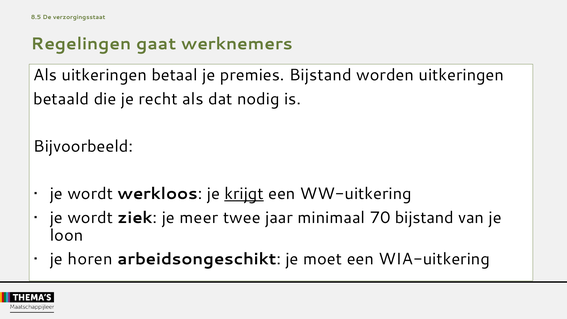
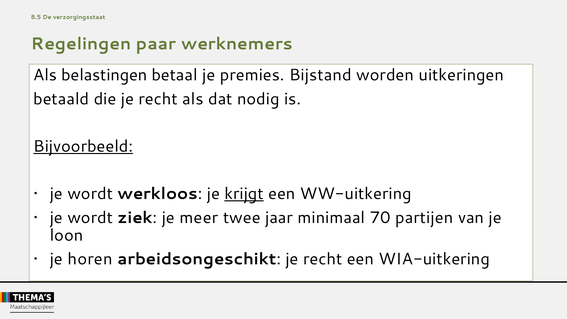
gaat: gaat -> paar
Als uitkeringen: uitkeringen -> belastingen
Bijvoorbeeld underline: none -> present
70 bijstand: bijstand -> partijen
arbeidsongeschikt je moet: moet -> recht
